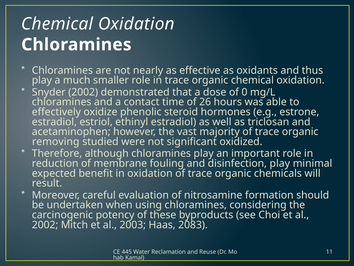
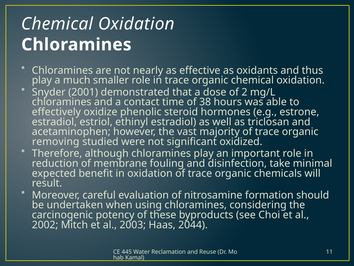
Snyder 2002: 2002 -> 2001
0: 0 -> 2
26: 26 -> 38
disinfection play: play -> take
2083: 2083 -> 2044
